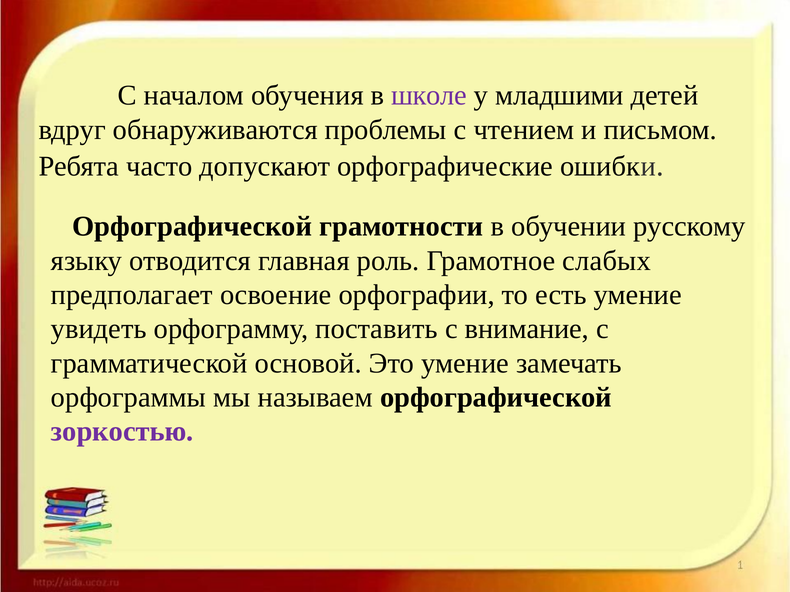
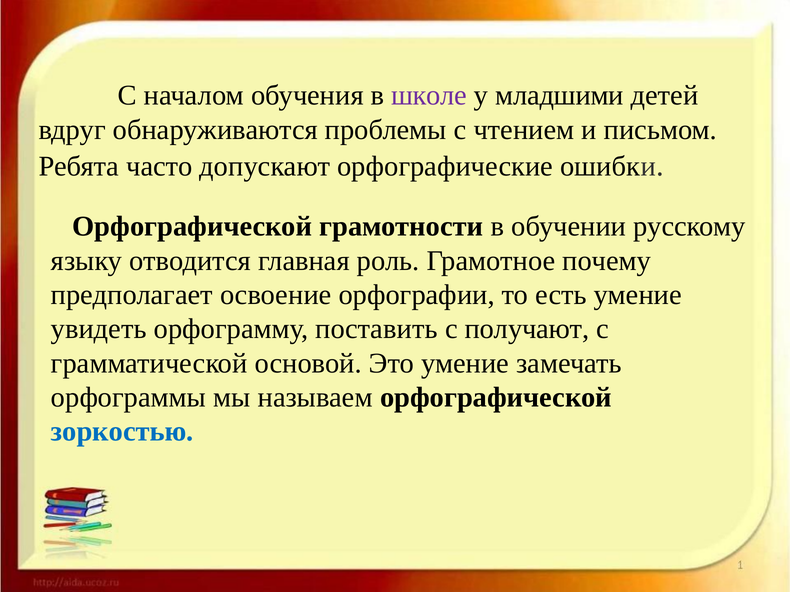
слабых: слабых -> почему
внимание: внимание -> получают
зоркостью colour: purple -> blue
